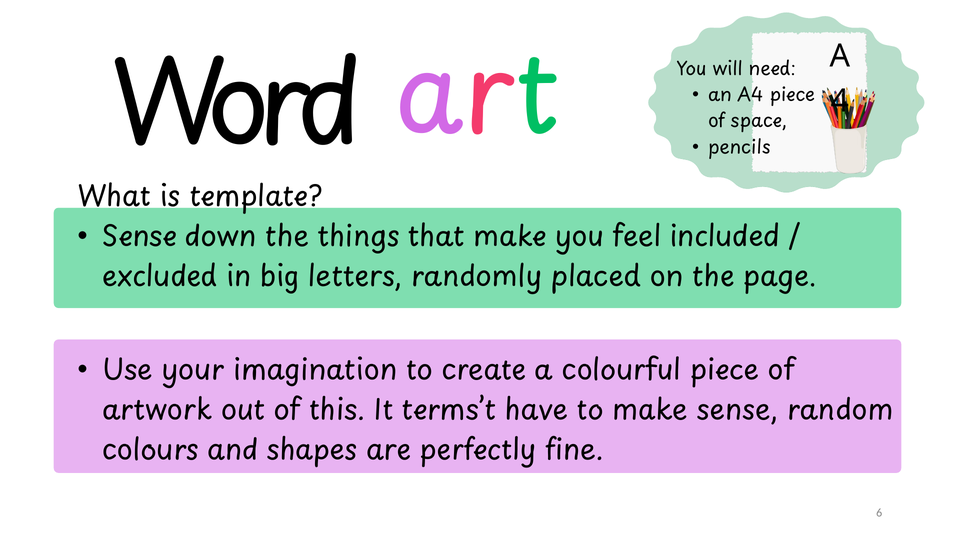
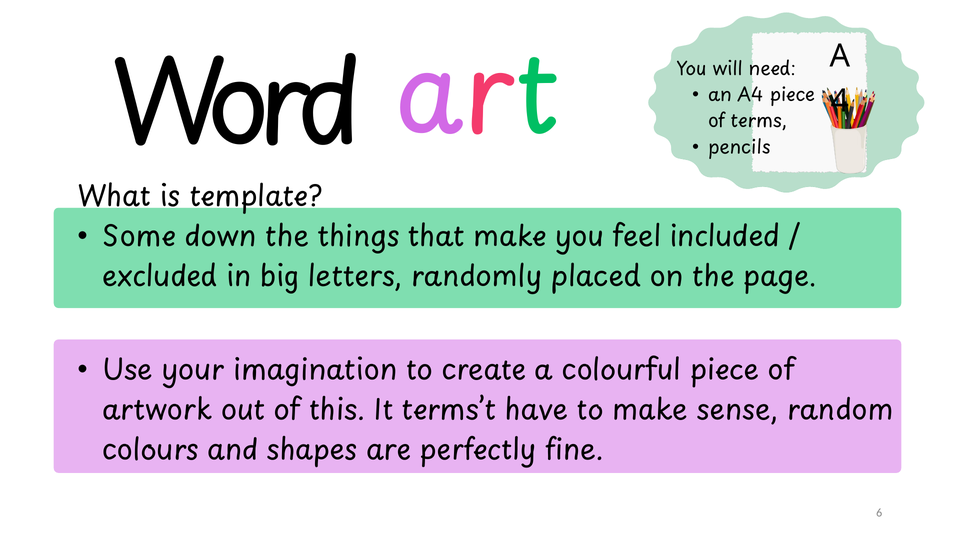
space: space -> terms
Sense at (139, 237): Sense -> Some
